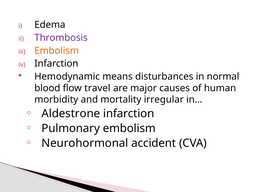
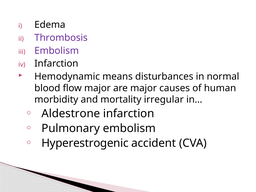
Embolism at (57, 51) colour: orange -> purple
flow travel: travel -> major
Neurohormonal: Neurohormonal -> Hyperestrogenic
